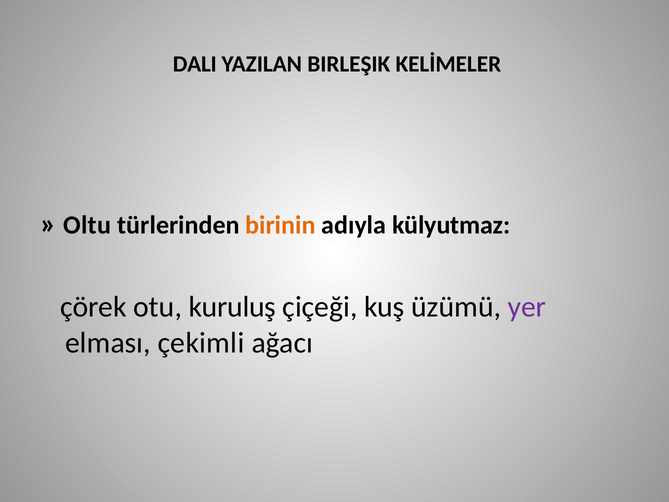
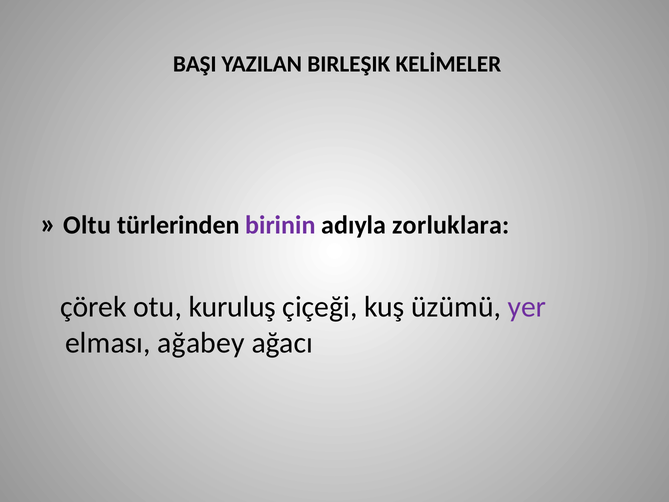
DALI: DALI -> BAŞI
birinin colour: orange -> purple
külyutmaz: külyutmaz -> zorluklara
çekimli: çekimli -> ağabey
